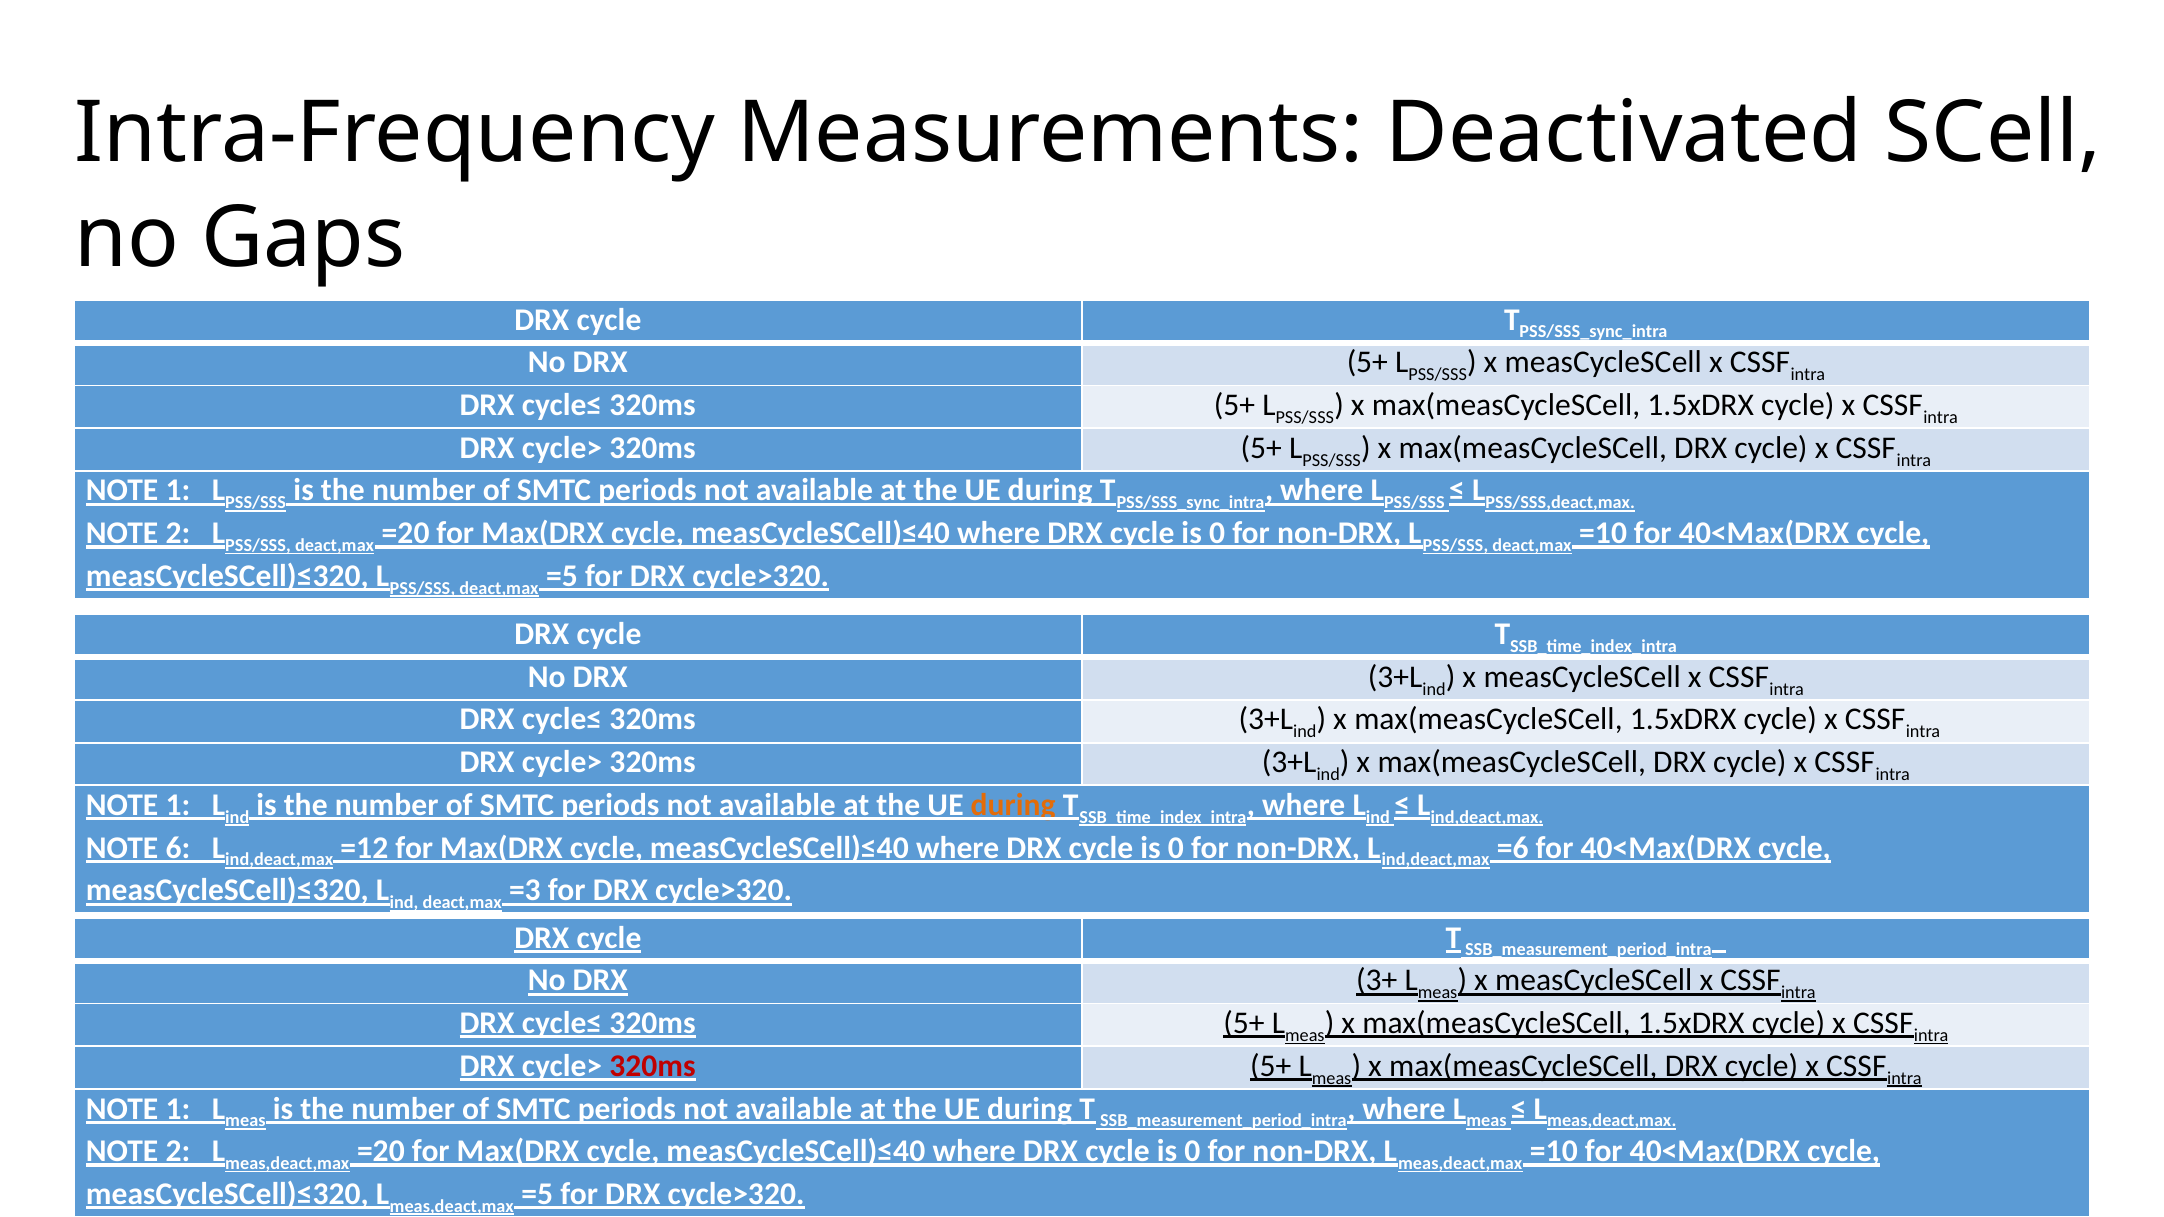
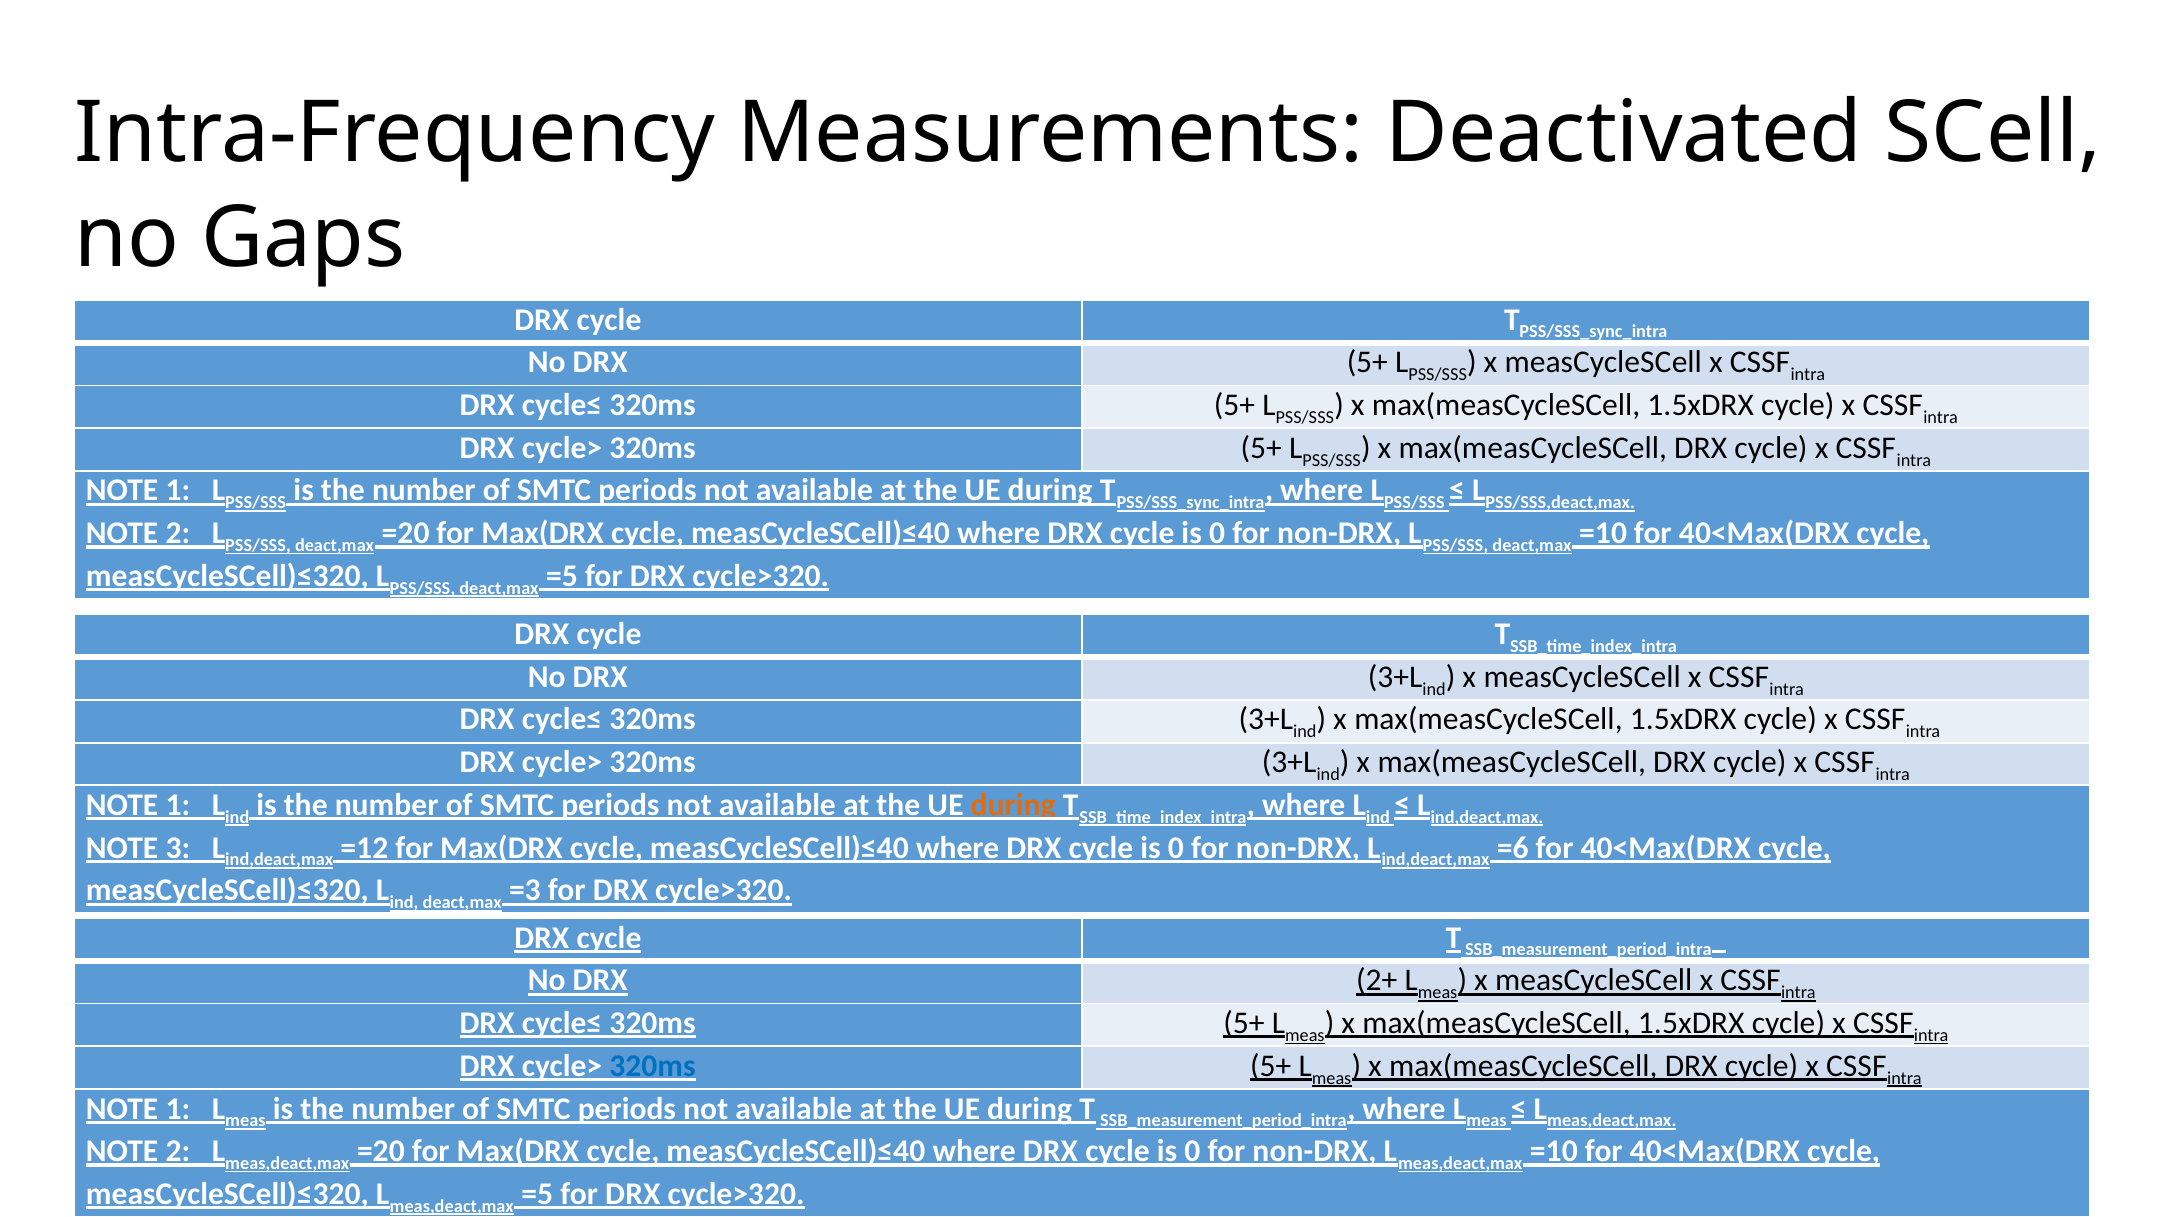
6: 6 -> 3
3+: 3+ -> 2+
320ms at (652, 1066) colour: red -> blue
